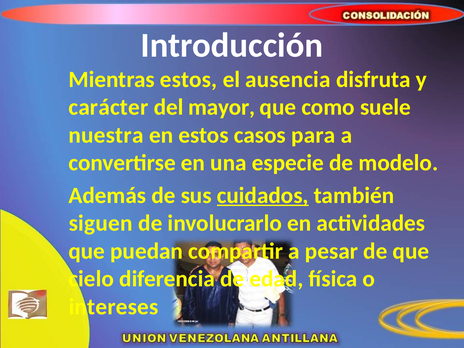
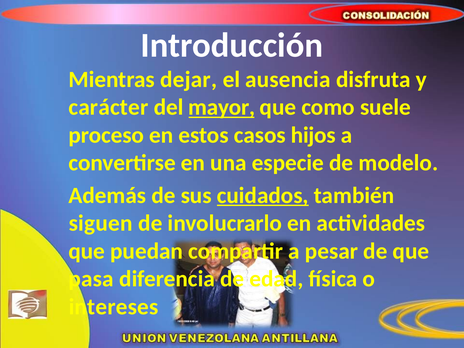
Mientras estos: estos -> dejar
mayor underline: none -> present
nuestra: nuestra -> proceso
para: para -> hijos
cielo: cielo -> pasa
